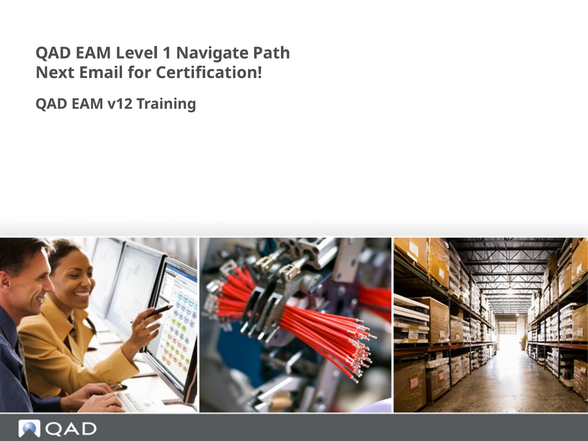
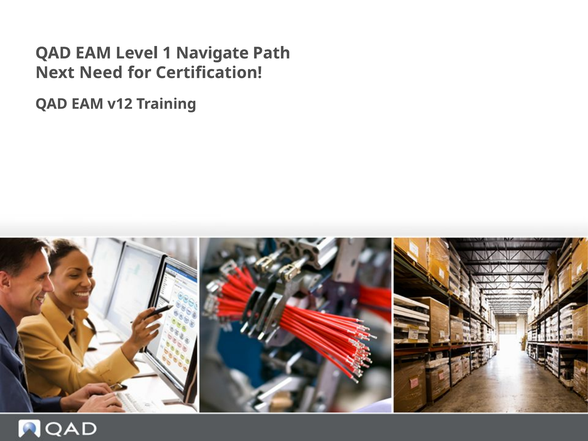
Email: Email -> Need
